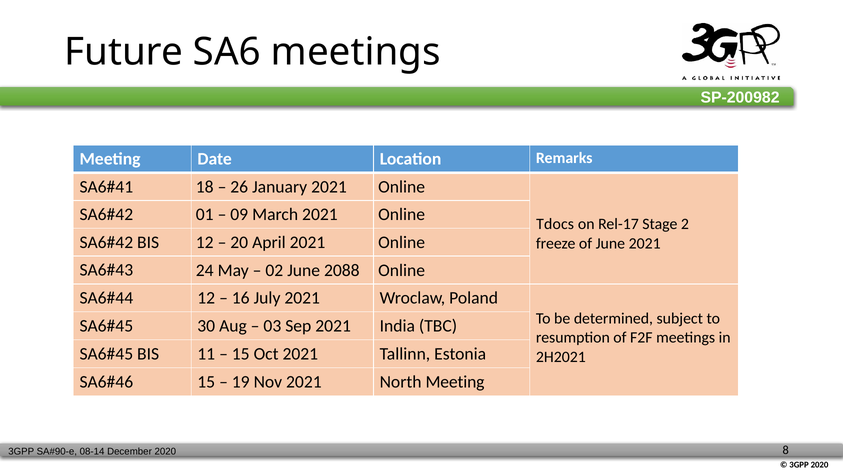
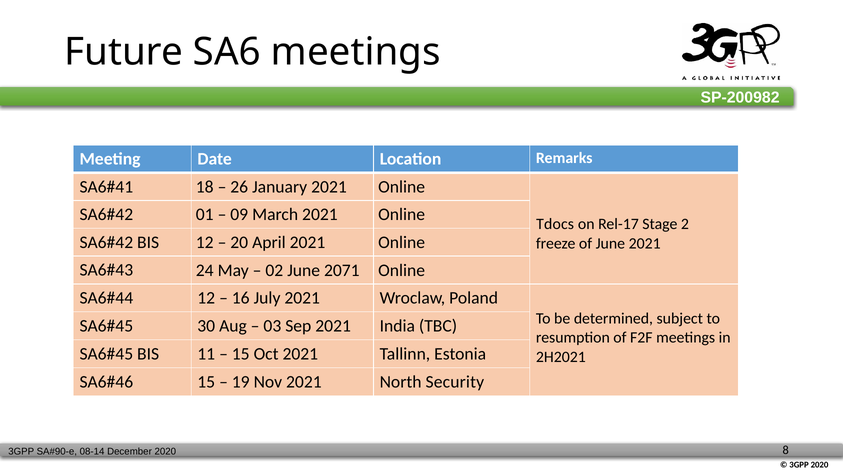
2088: 2088 -> 2071
North Meeting: Meeting -> Security
